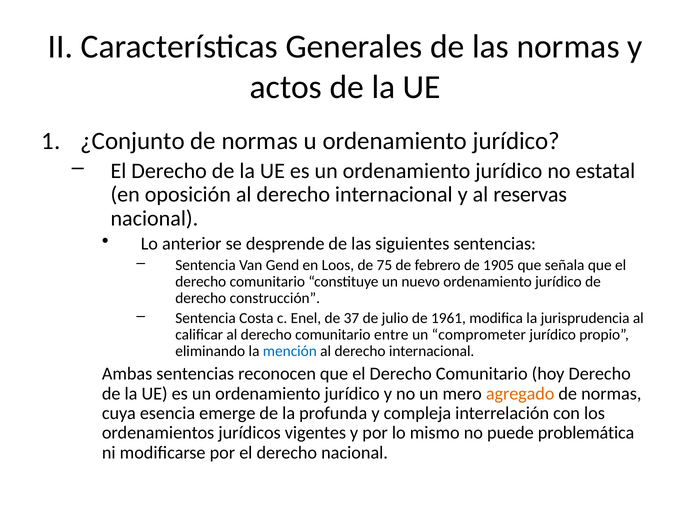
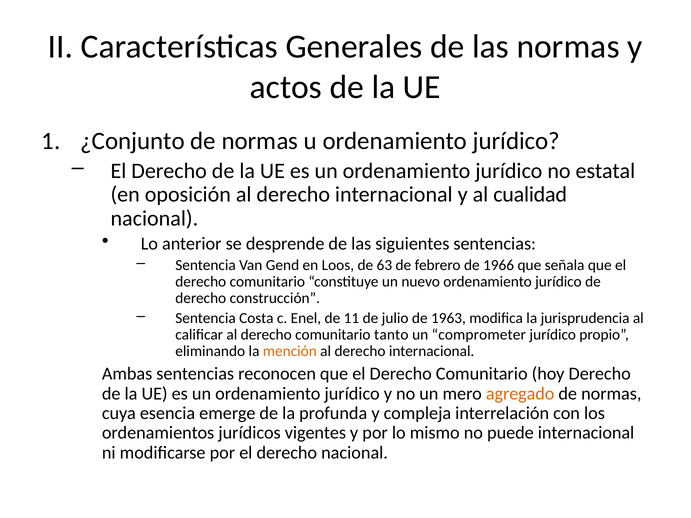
reservas: reservas -> cualidad
75: 75 -> 63
1905: 1905 -> 1966
37: 37 -> 11
1961: 1961 -> 1963
entre: entre -> tanto
mención colour: blue -> orange
puede problemática: problemática -> internacional
